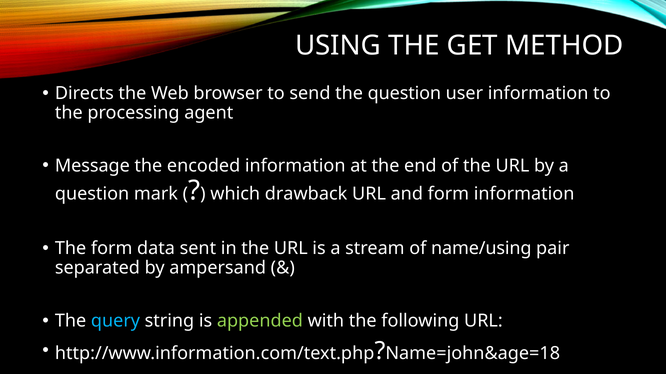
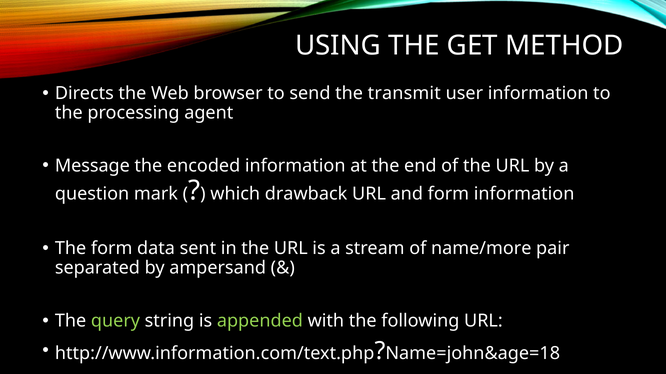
the question: question -> transmit
name/using: name/using -> name/more
query colour: light blue -> light green
